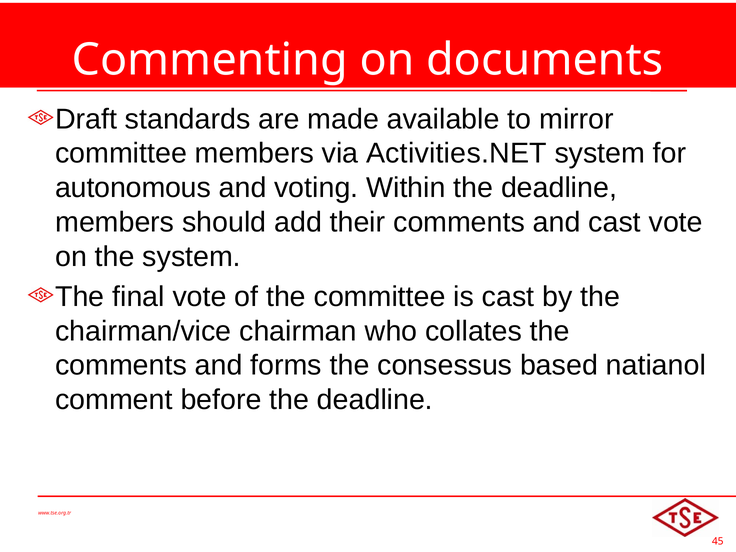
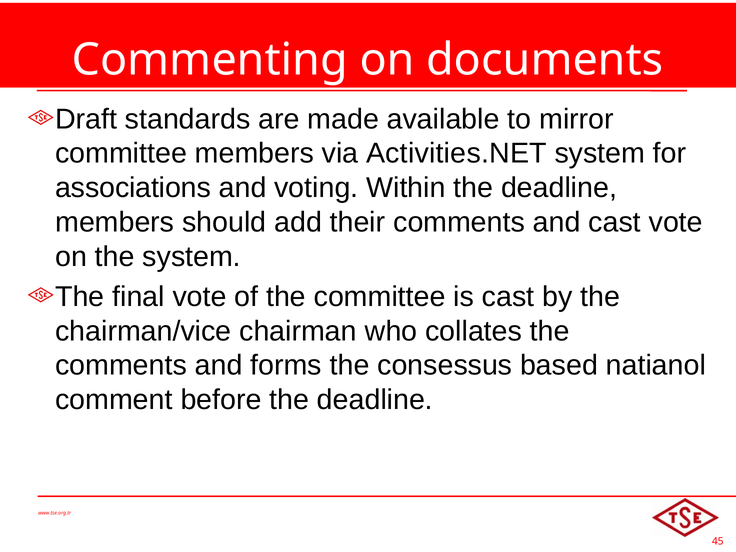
autonomous: autonomous -> associations
